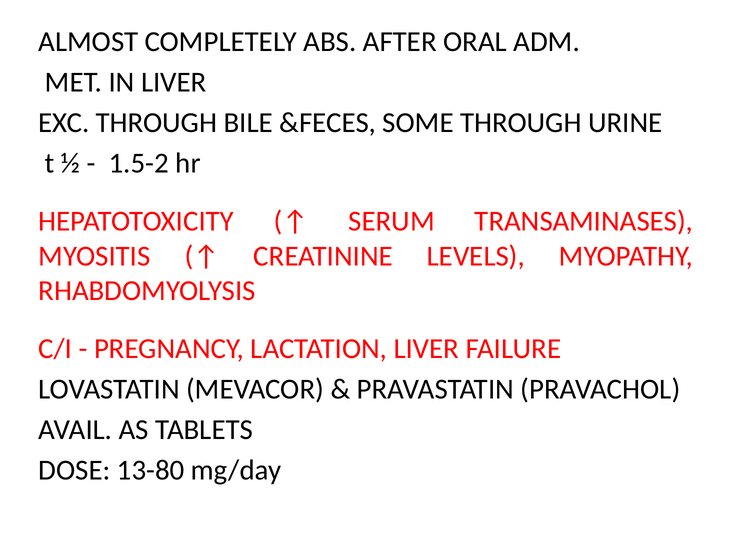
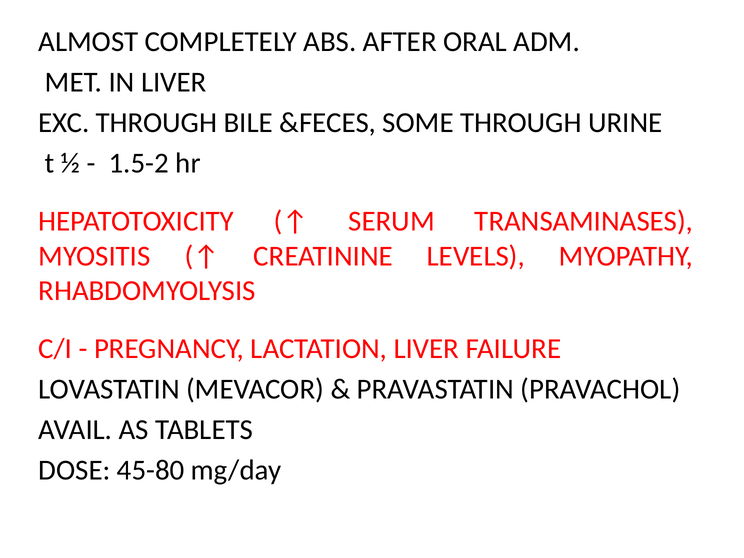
13-80: 13-80 -> 45-80
